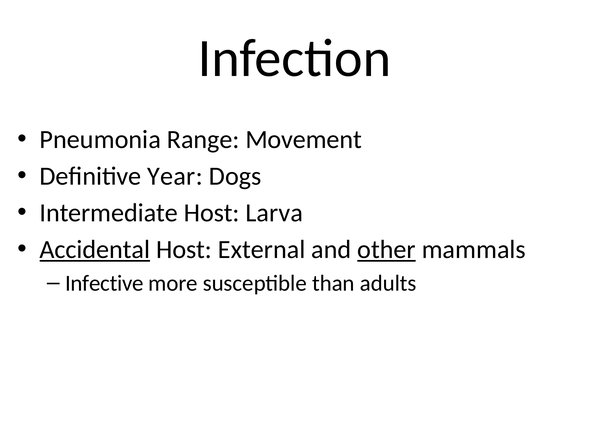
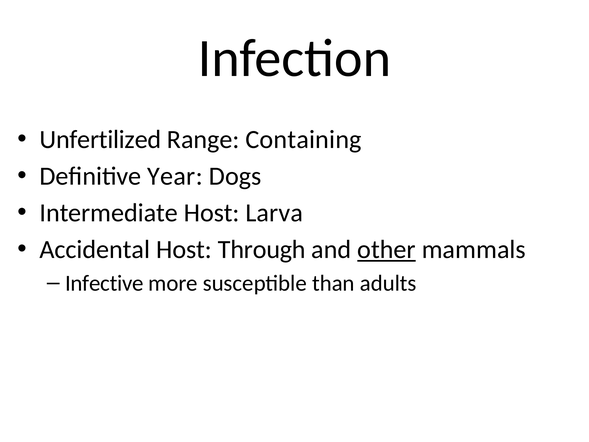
Pneumonia: Pneumonia -> Unfertilized
Movement: Movement -> Containing
Accidental underline: present -> none
External: External -> Through
